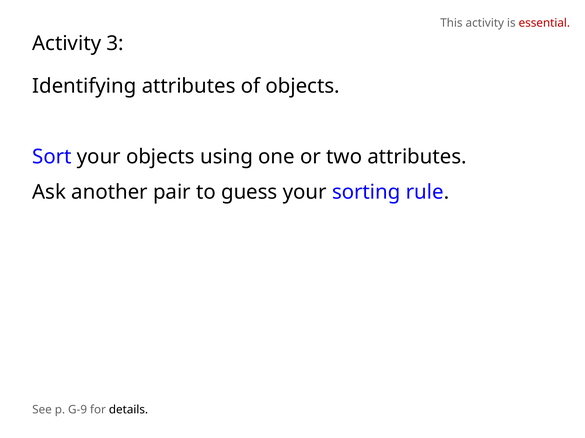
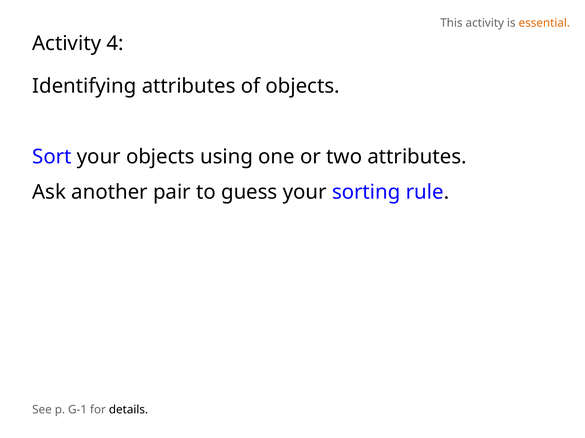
essential colour: red -> orange
3: 3 -> 4
G-9: G-9 -> G-1
